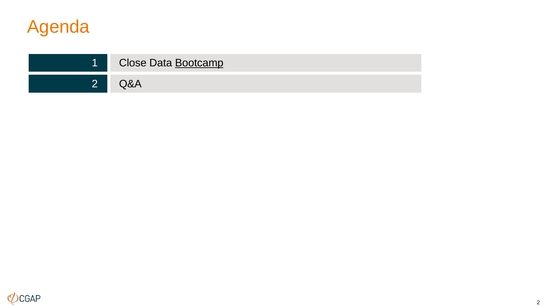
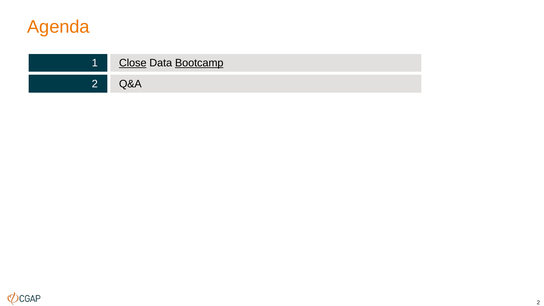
Close underline: none -> present
